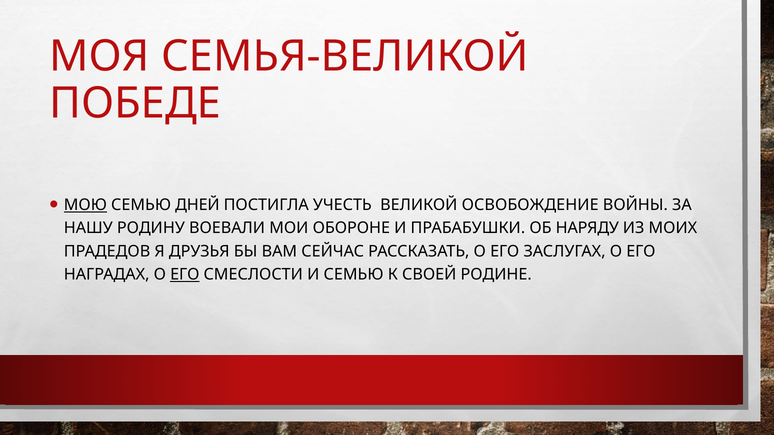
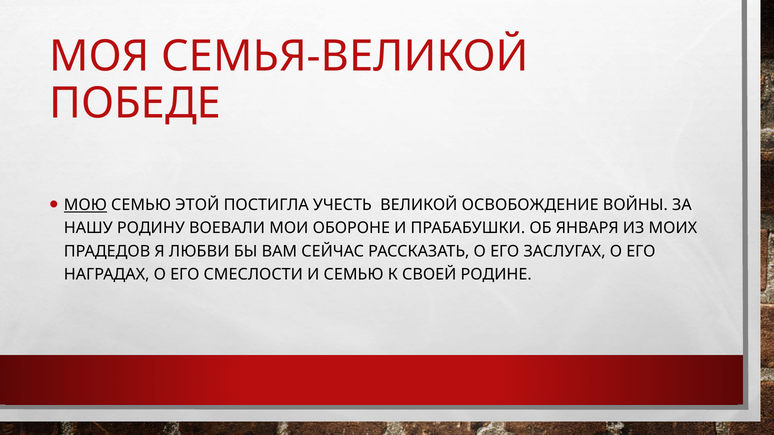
ДНЕЙ: ДНЕЙ -> ЭТОЙ
НАРЯДУ: НАРЯДУ -> ЯНВАРЯ
ДРУЗЬЯ: ДРУЗЬЯ -> ЛЮБВИ
ЕГО at (185, 275) underline: present -> none
